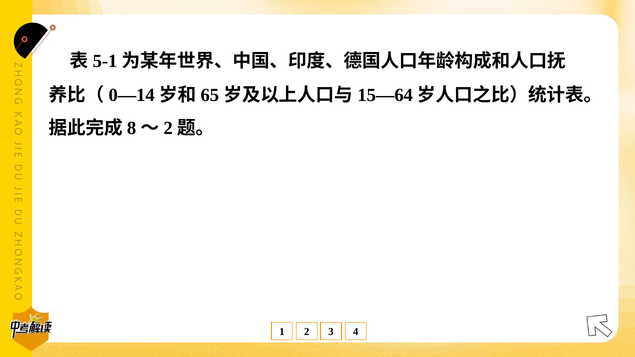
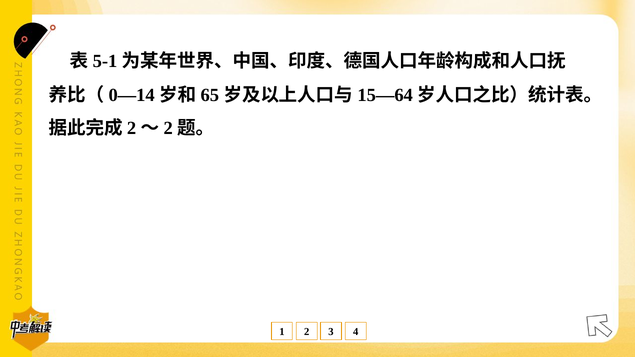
8 at (132, 128): 8 -> 2
